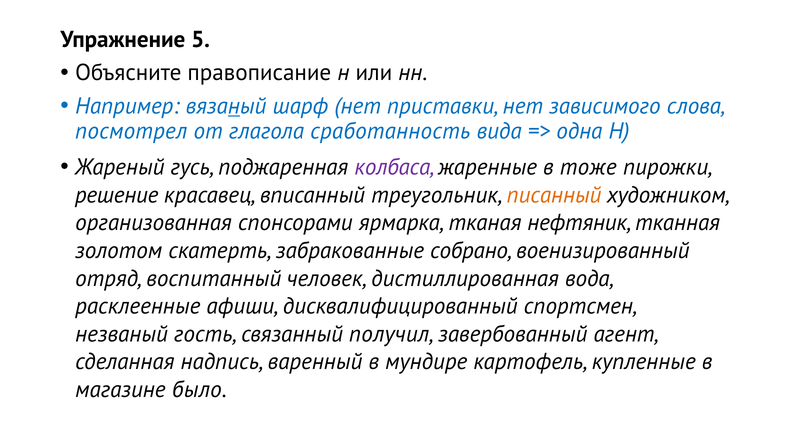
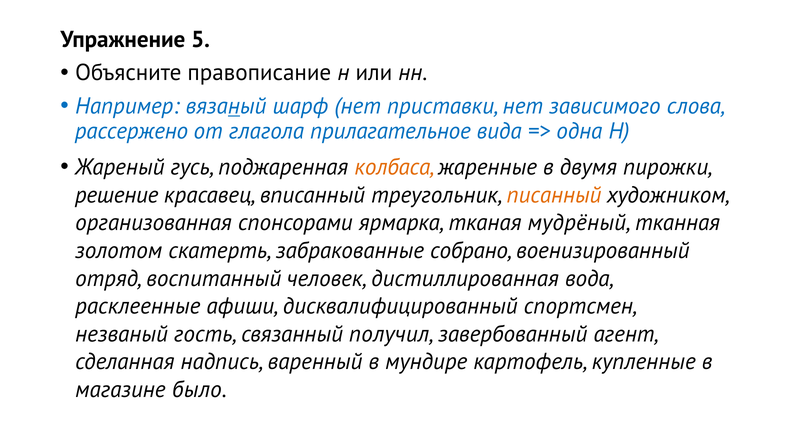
посмотрел: посмотрел -> рассержено
сработанность: сработанность -> прилагательное
колбаса colour: purple -> orange
тоже: тоже -> двумя
нефтяник: нефтяник -> мудрёный
